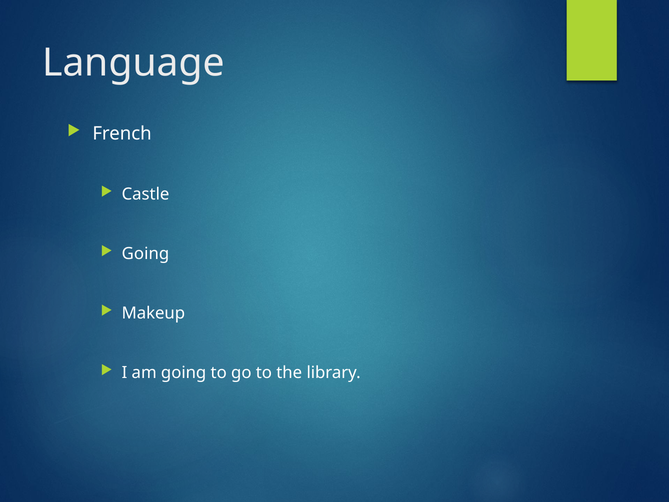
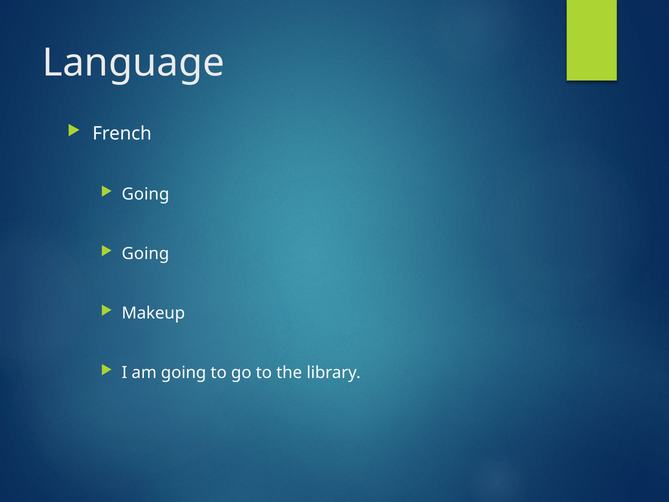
Castle at (146, 194): Castle -> Going
